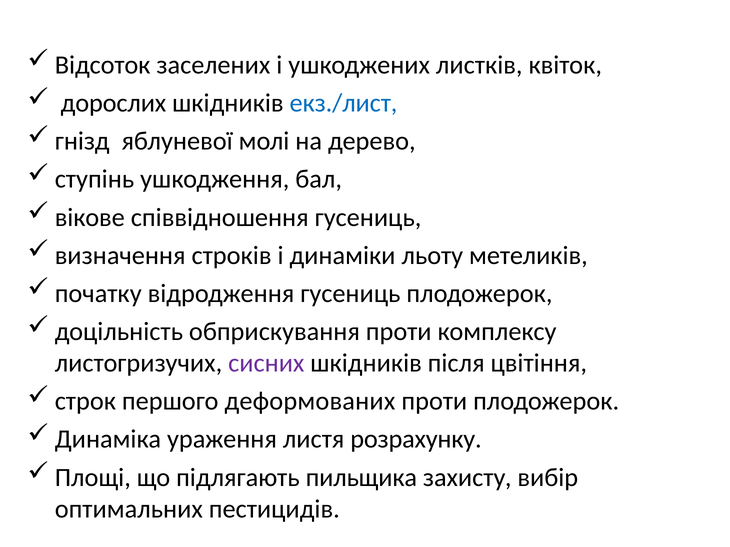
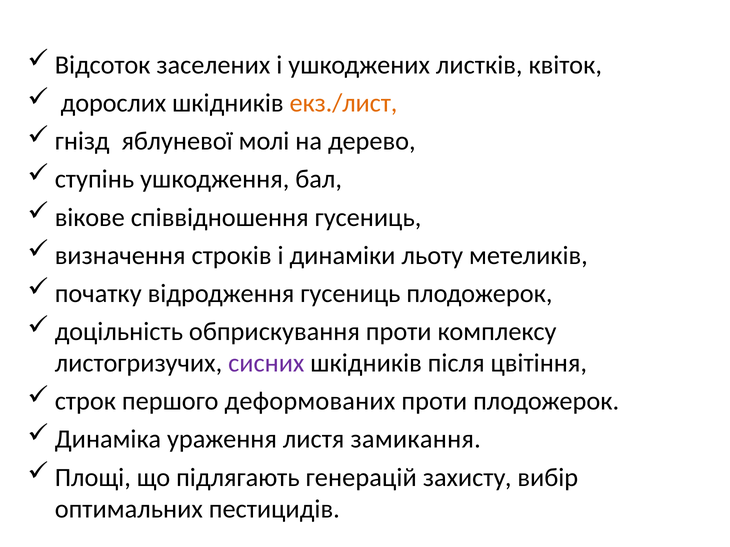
екз./лист colour: blue -> orange
розрахунку: розрахунку -> замикання
пильщика: пильщика -> генерацій
